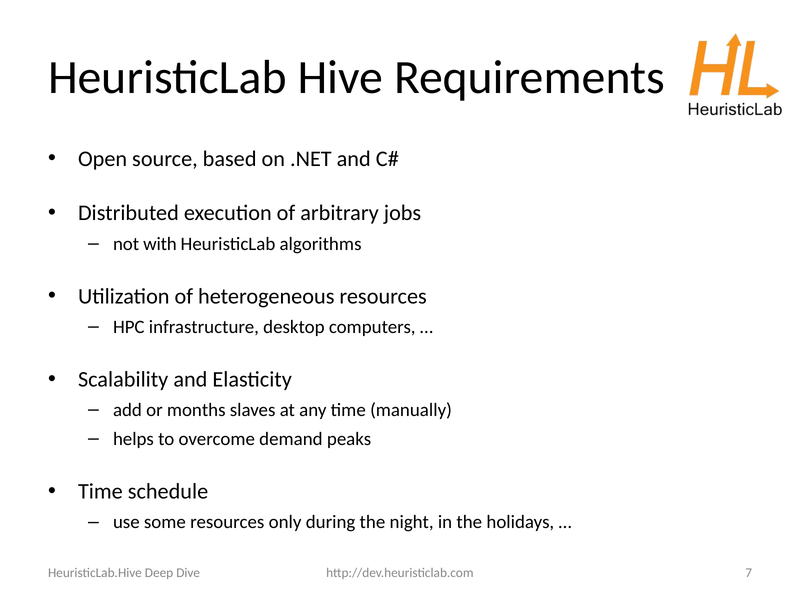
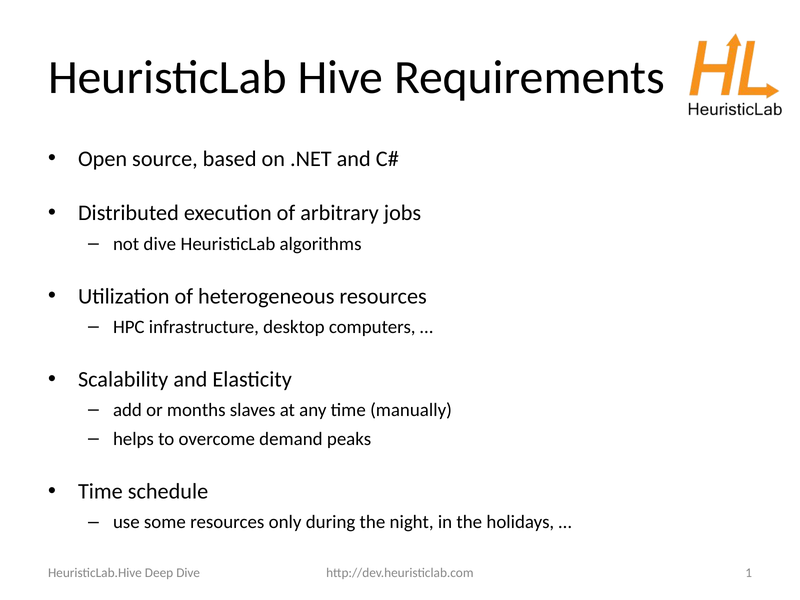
not with: with -> dive
7: 7 -> 1
